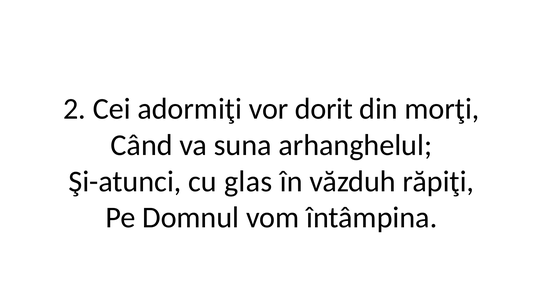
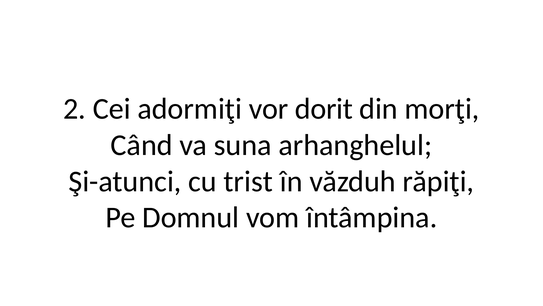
glas: glas -> trist
